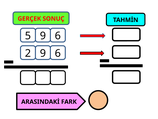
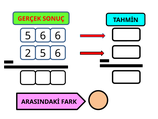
9 at (43, 36): 9 -> 6
2 9: 9 -> 5
